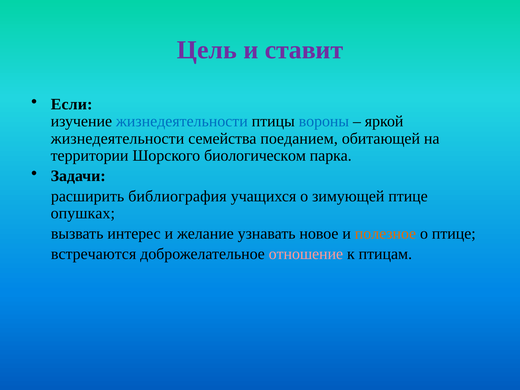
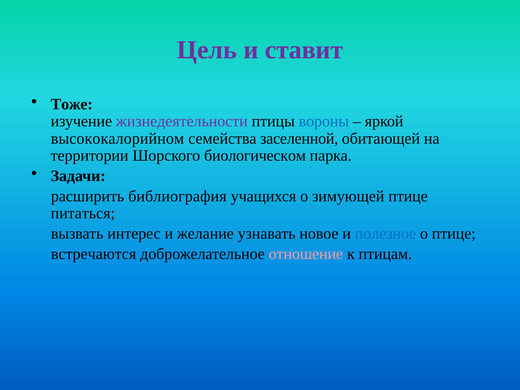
Если: Если -> Тоже
жизнедеятельности at (182, 121) colour: blue -> purple
жизнедеятельности at (117, 139): жизнедеятельности -> высококалорийном
поеданием: поеданием -> заселенной
опушках: опушках -> питаться
полезное colour: orange -> blue
